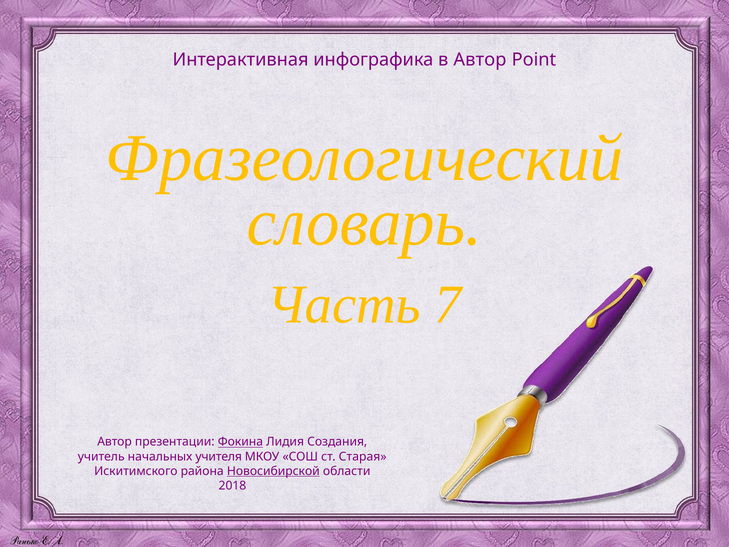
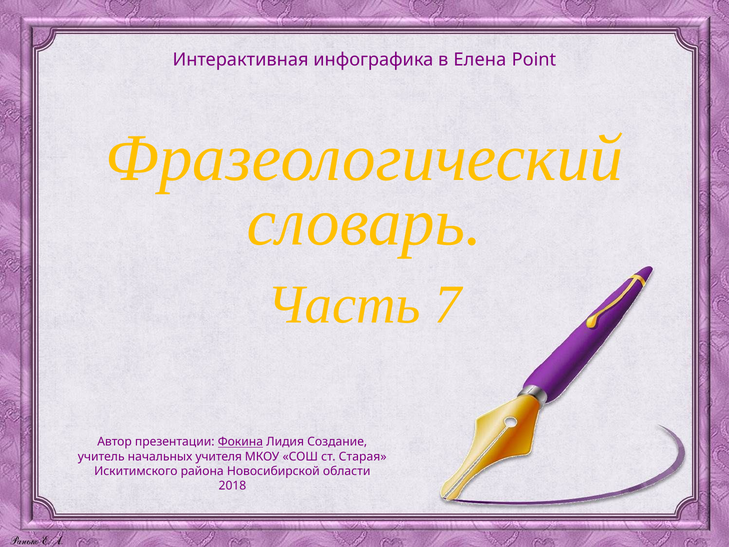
в Автор: Автор -> Елена
Создания: Создания -> Создание
Новосибирской underline: present -> none
